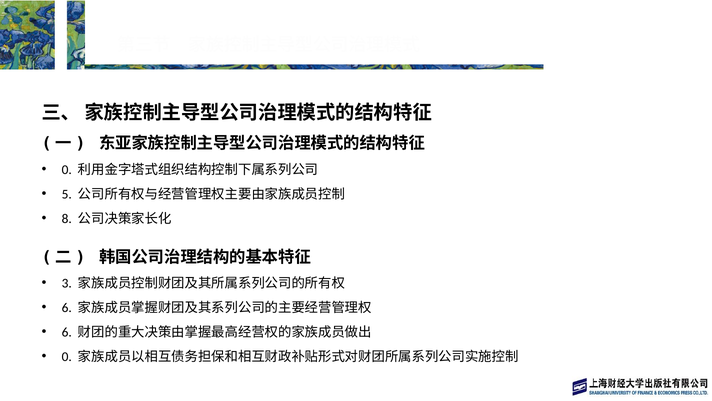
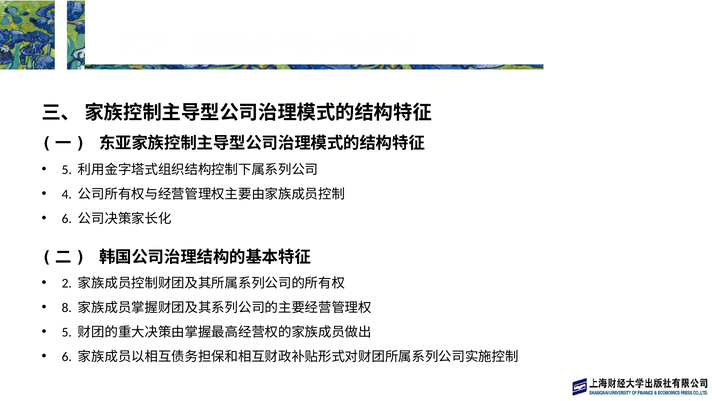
0 at (67, 169): 0 -> 5
5: 5 -> 4
8 at (67, 218): 8 -> 6
3: 3 -> 2
6 at (67, 307): 6 -> 8
6 at (67, 332): 6 -> 5
0 at (67, 356): 0 -> 6
